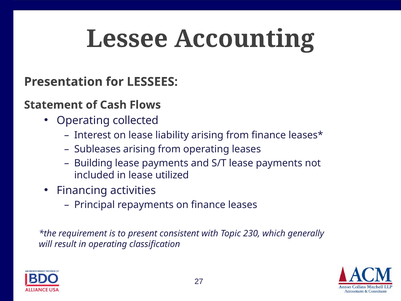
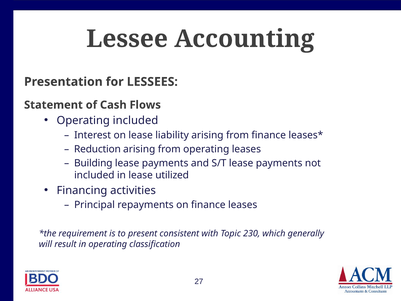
Operating collected: collected -> included
Subleases: Subleases -> Reduction
